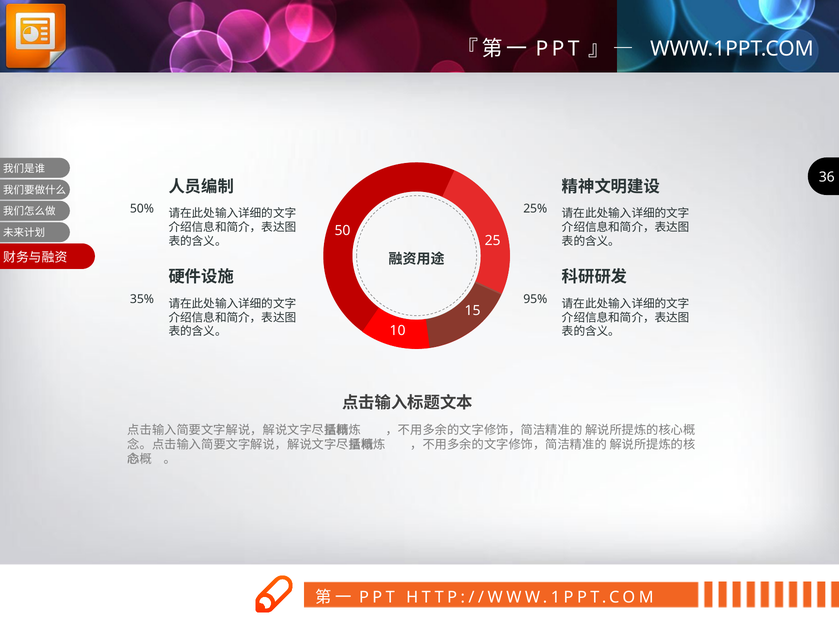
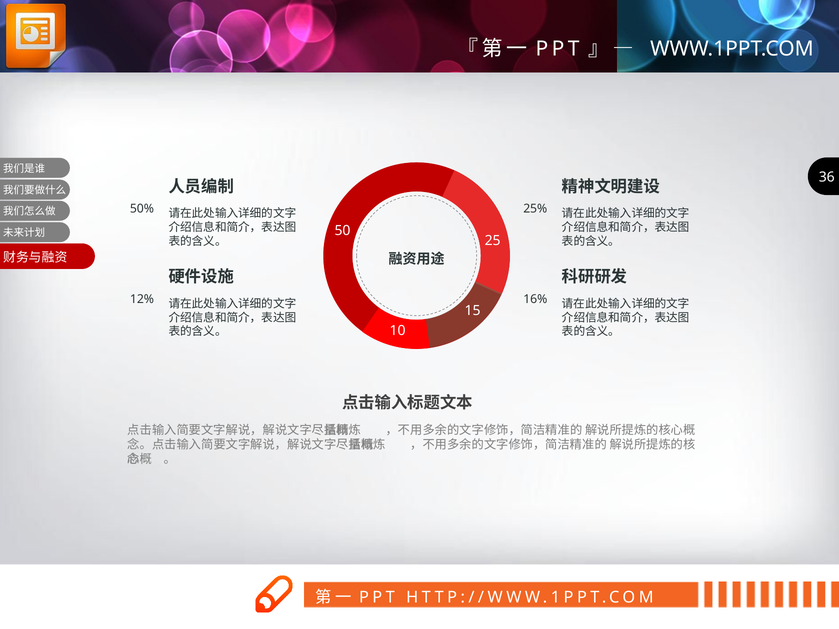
35%: 35% -> 12%
95%: 95% -> 16%
